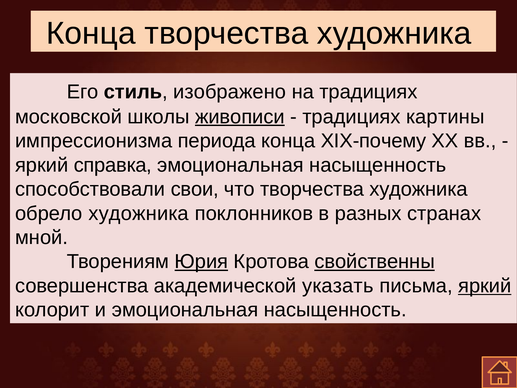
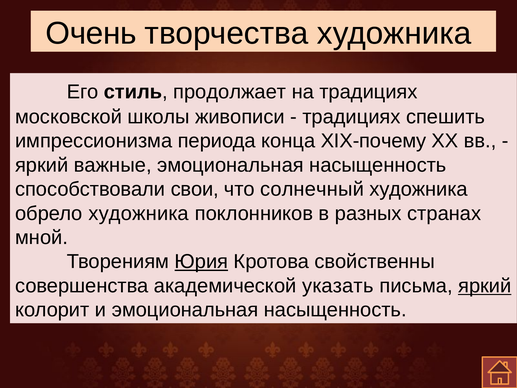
Конца at (91, 33): Конца -> Очень
изображено: изображено -> продолжает
живописи underline: present -> none
картины: картины -> спешить
справка: справка -> важные
что творчества: творчества -> солнечный
свойственны underline: present -> none
